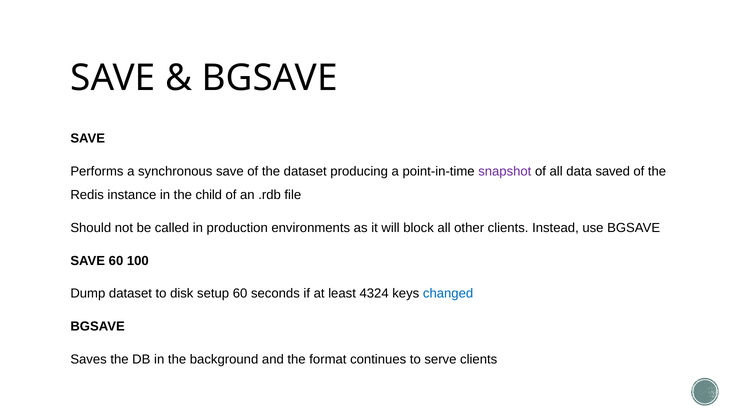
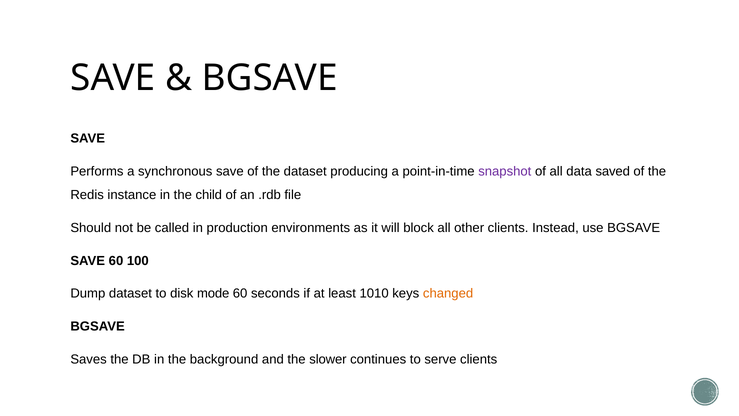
setup: setup -> mode
4324: 4324 -> 1010
changed colour: blue -> orange
format: format -> slower
